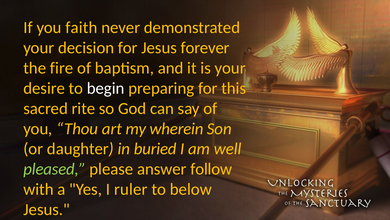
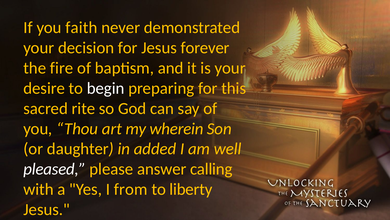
buried: buried -> added
pleased colour: light green -> white
follow: follow -> calling
ruler: ruler -> from
below: below -> liberty
